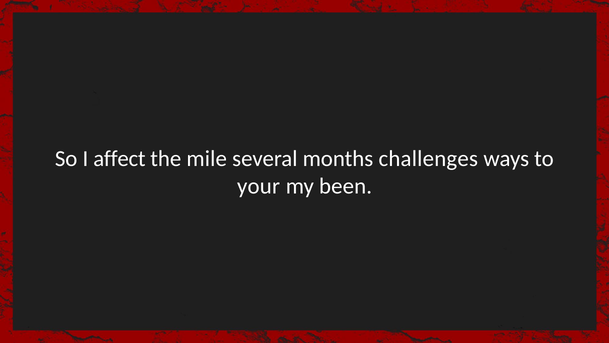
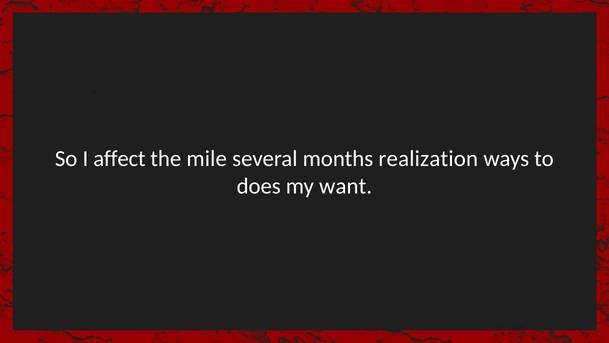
challenges: challenges -> realization
your: your -> does
been: been -> want
